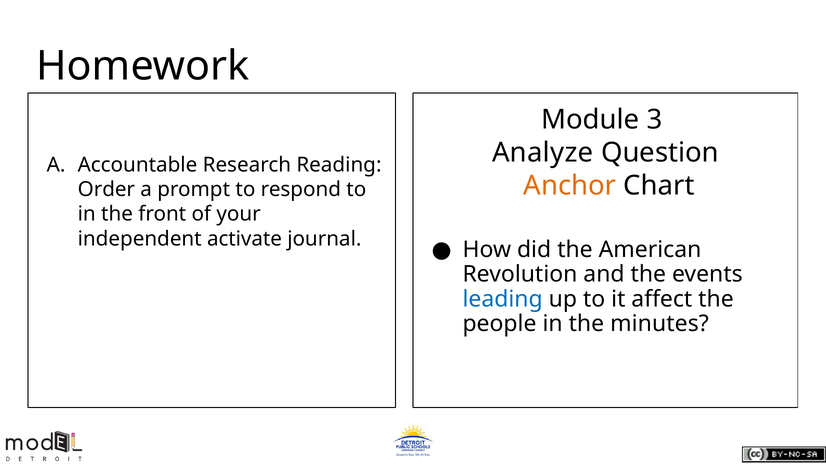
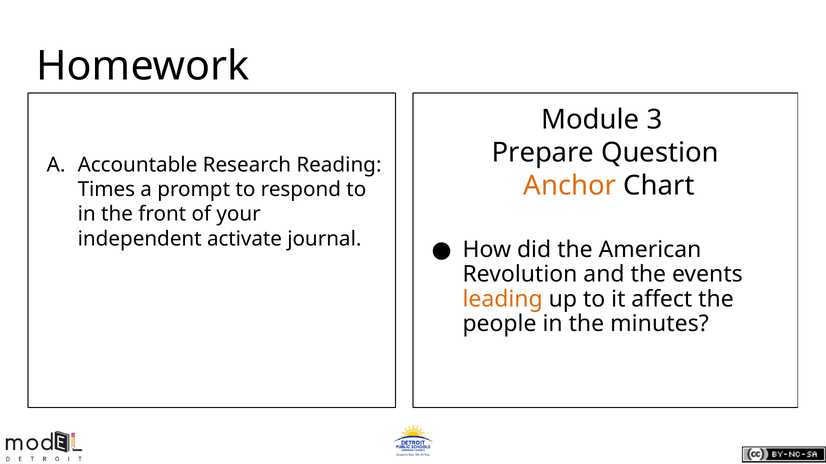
Analyze: Analyze -> Prepare
Order: Order -> Times
leading colour: blue -> orange
